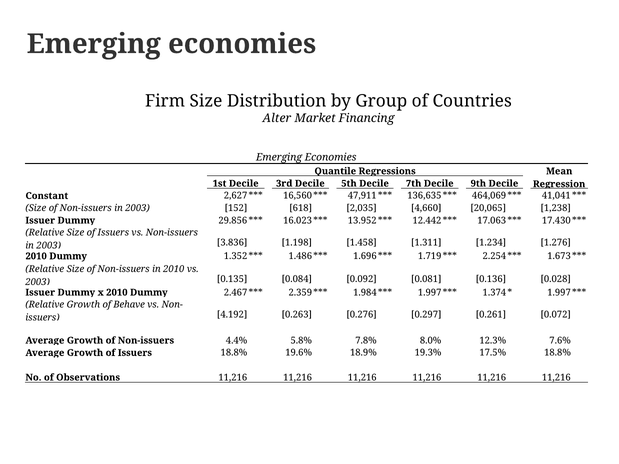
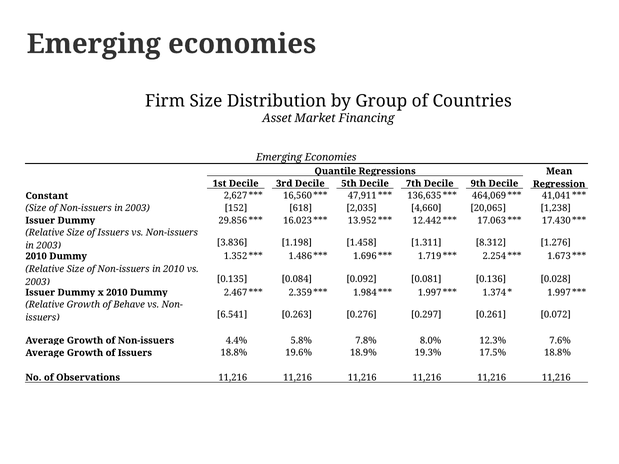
Alter: Alter -> Asset
1.234: 1.234 -> 8.312
4.192: 4.192 -> 6.541
